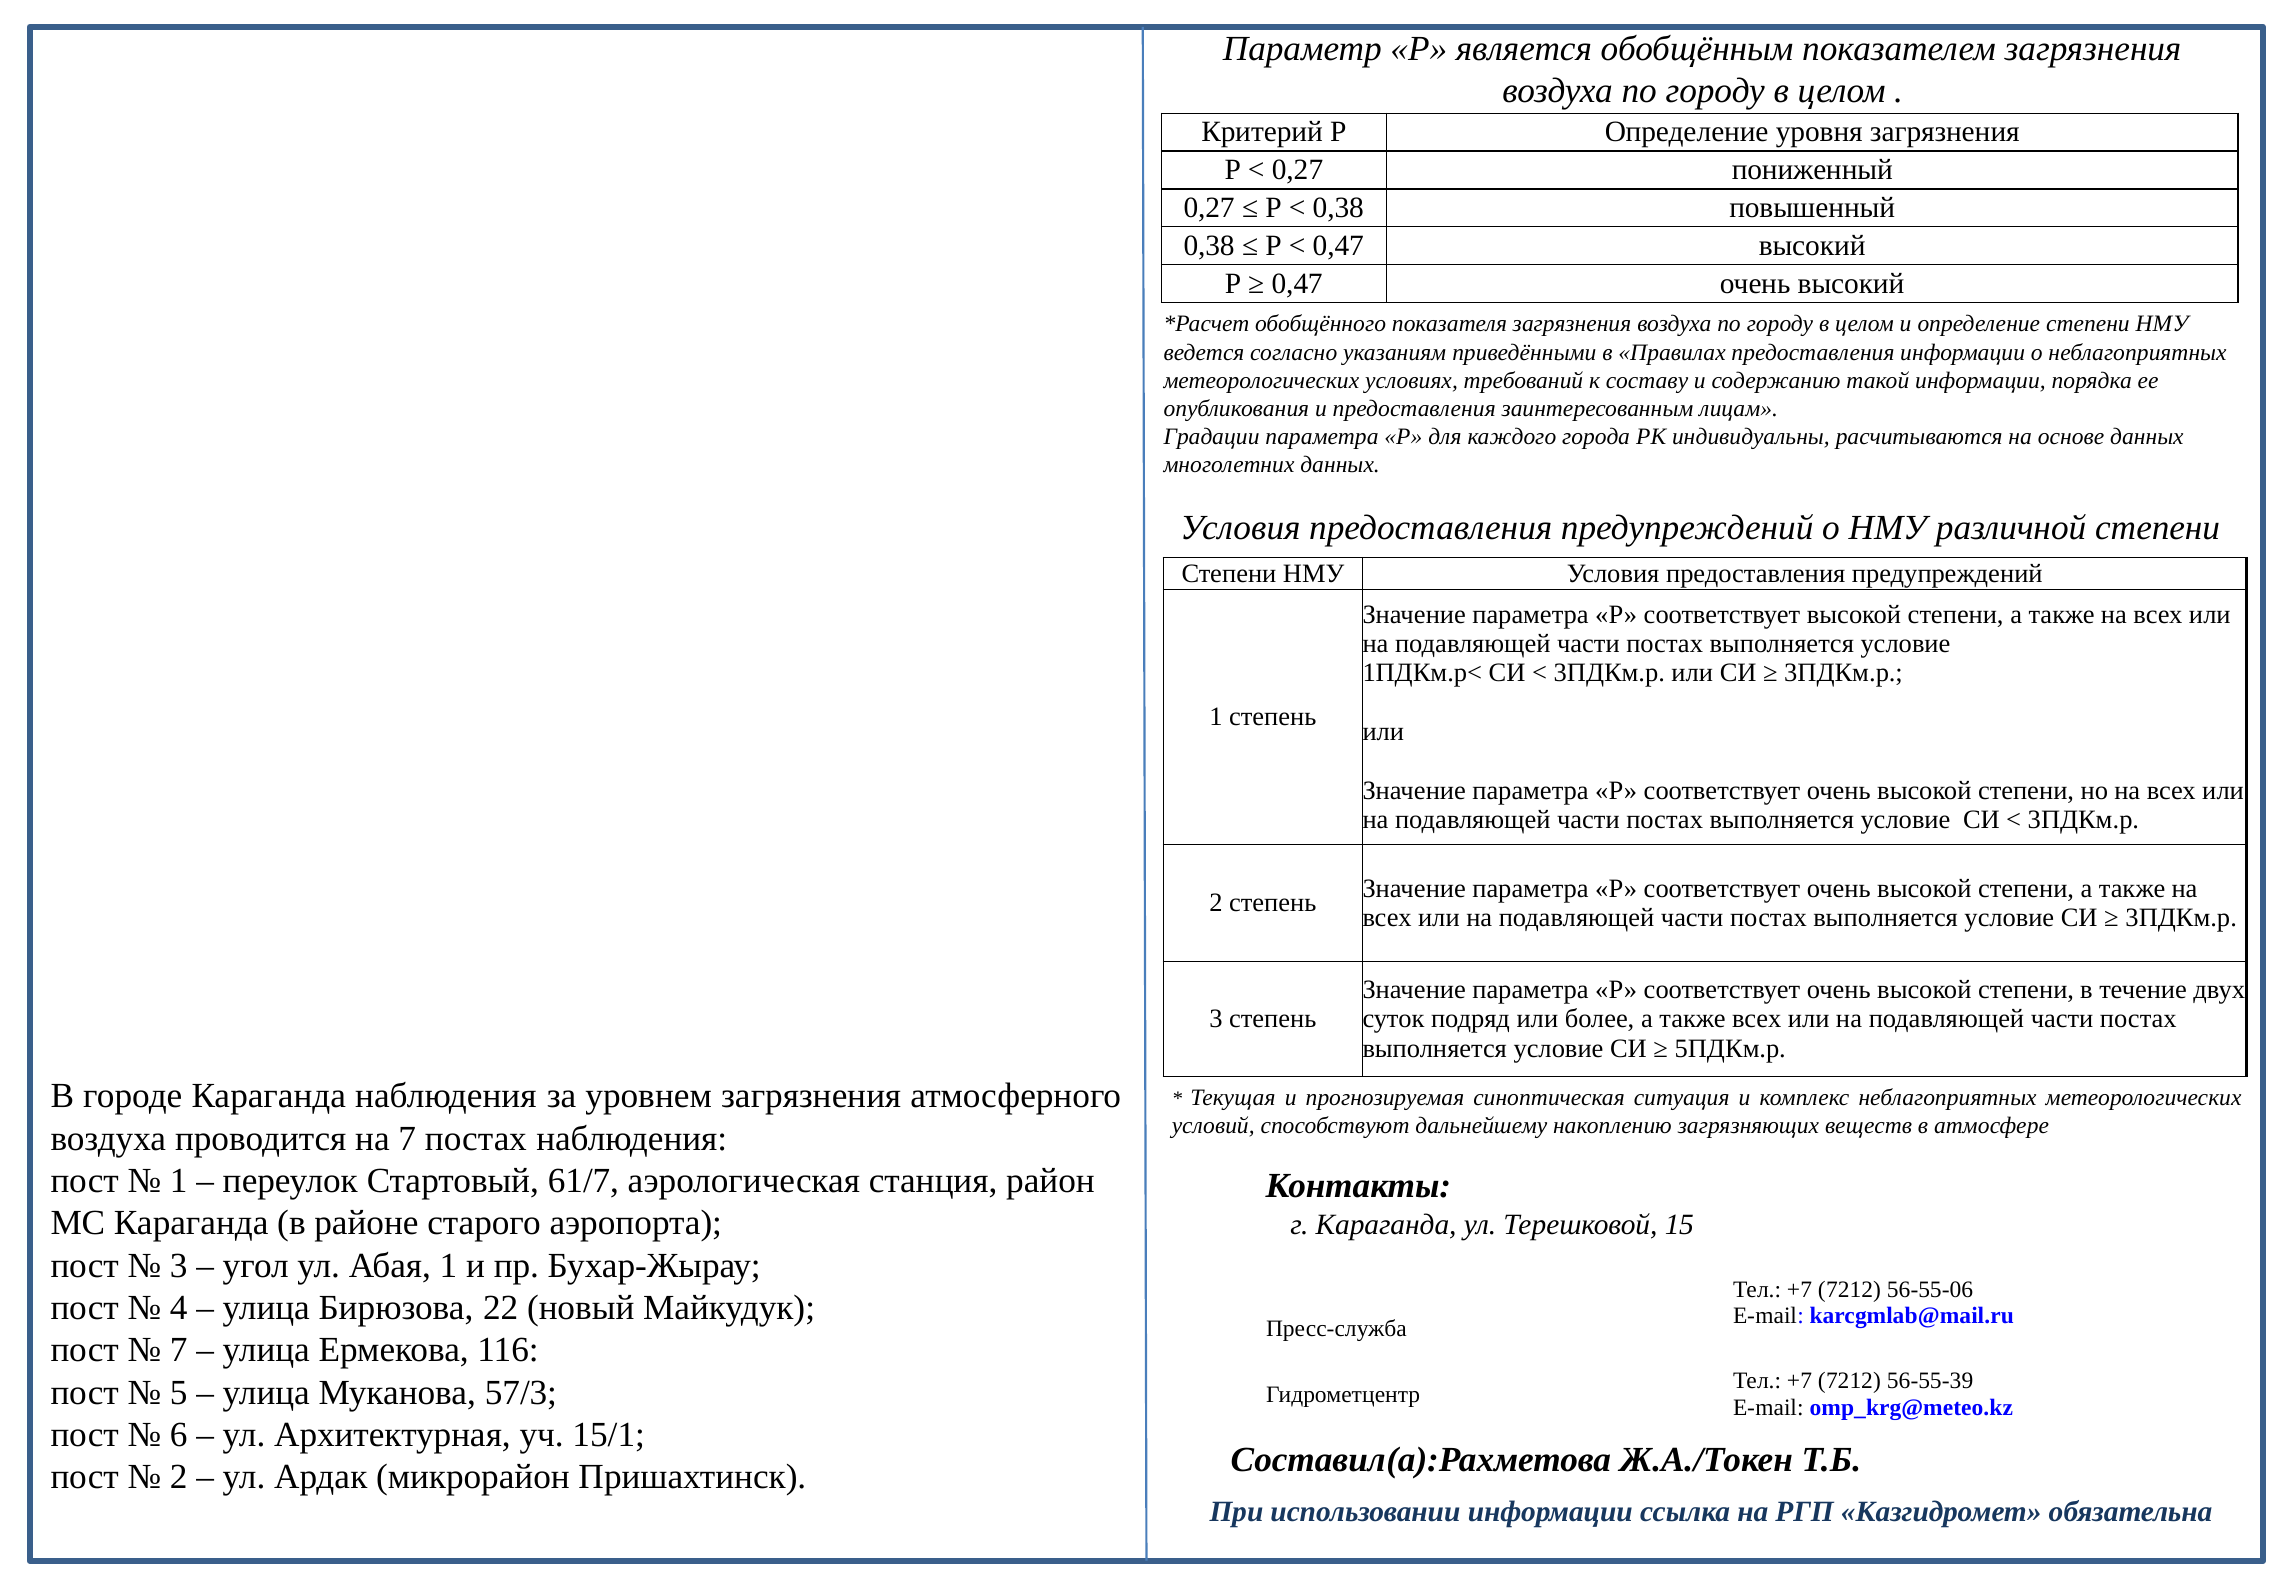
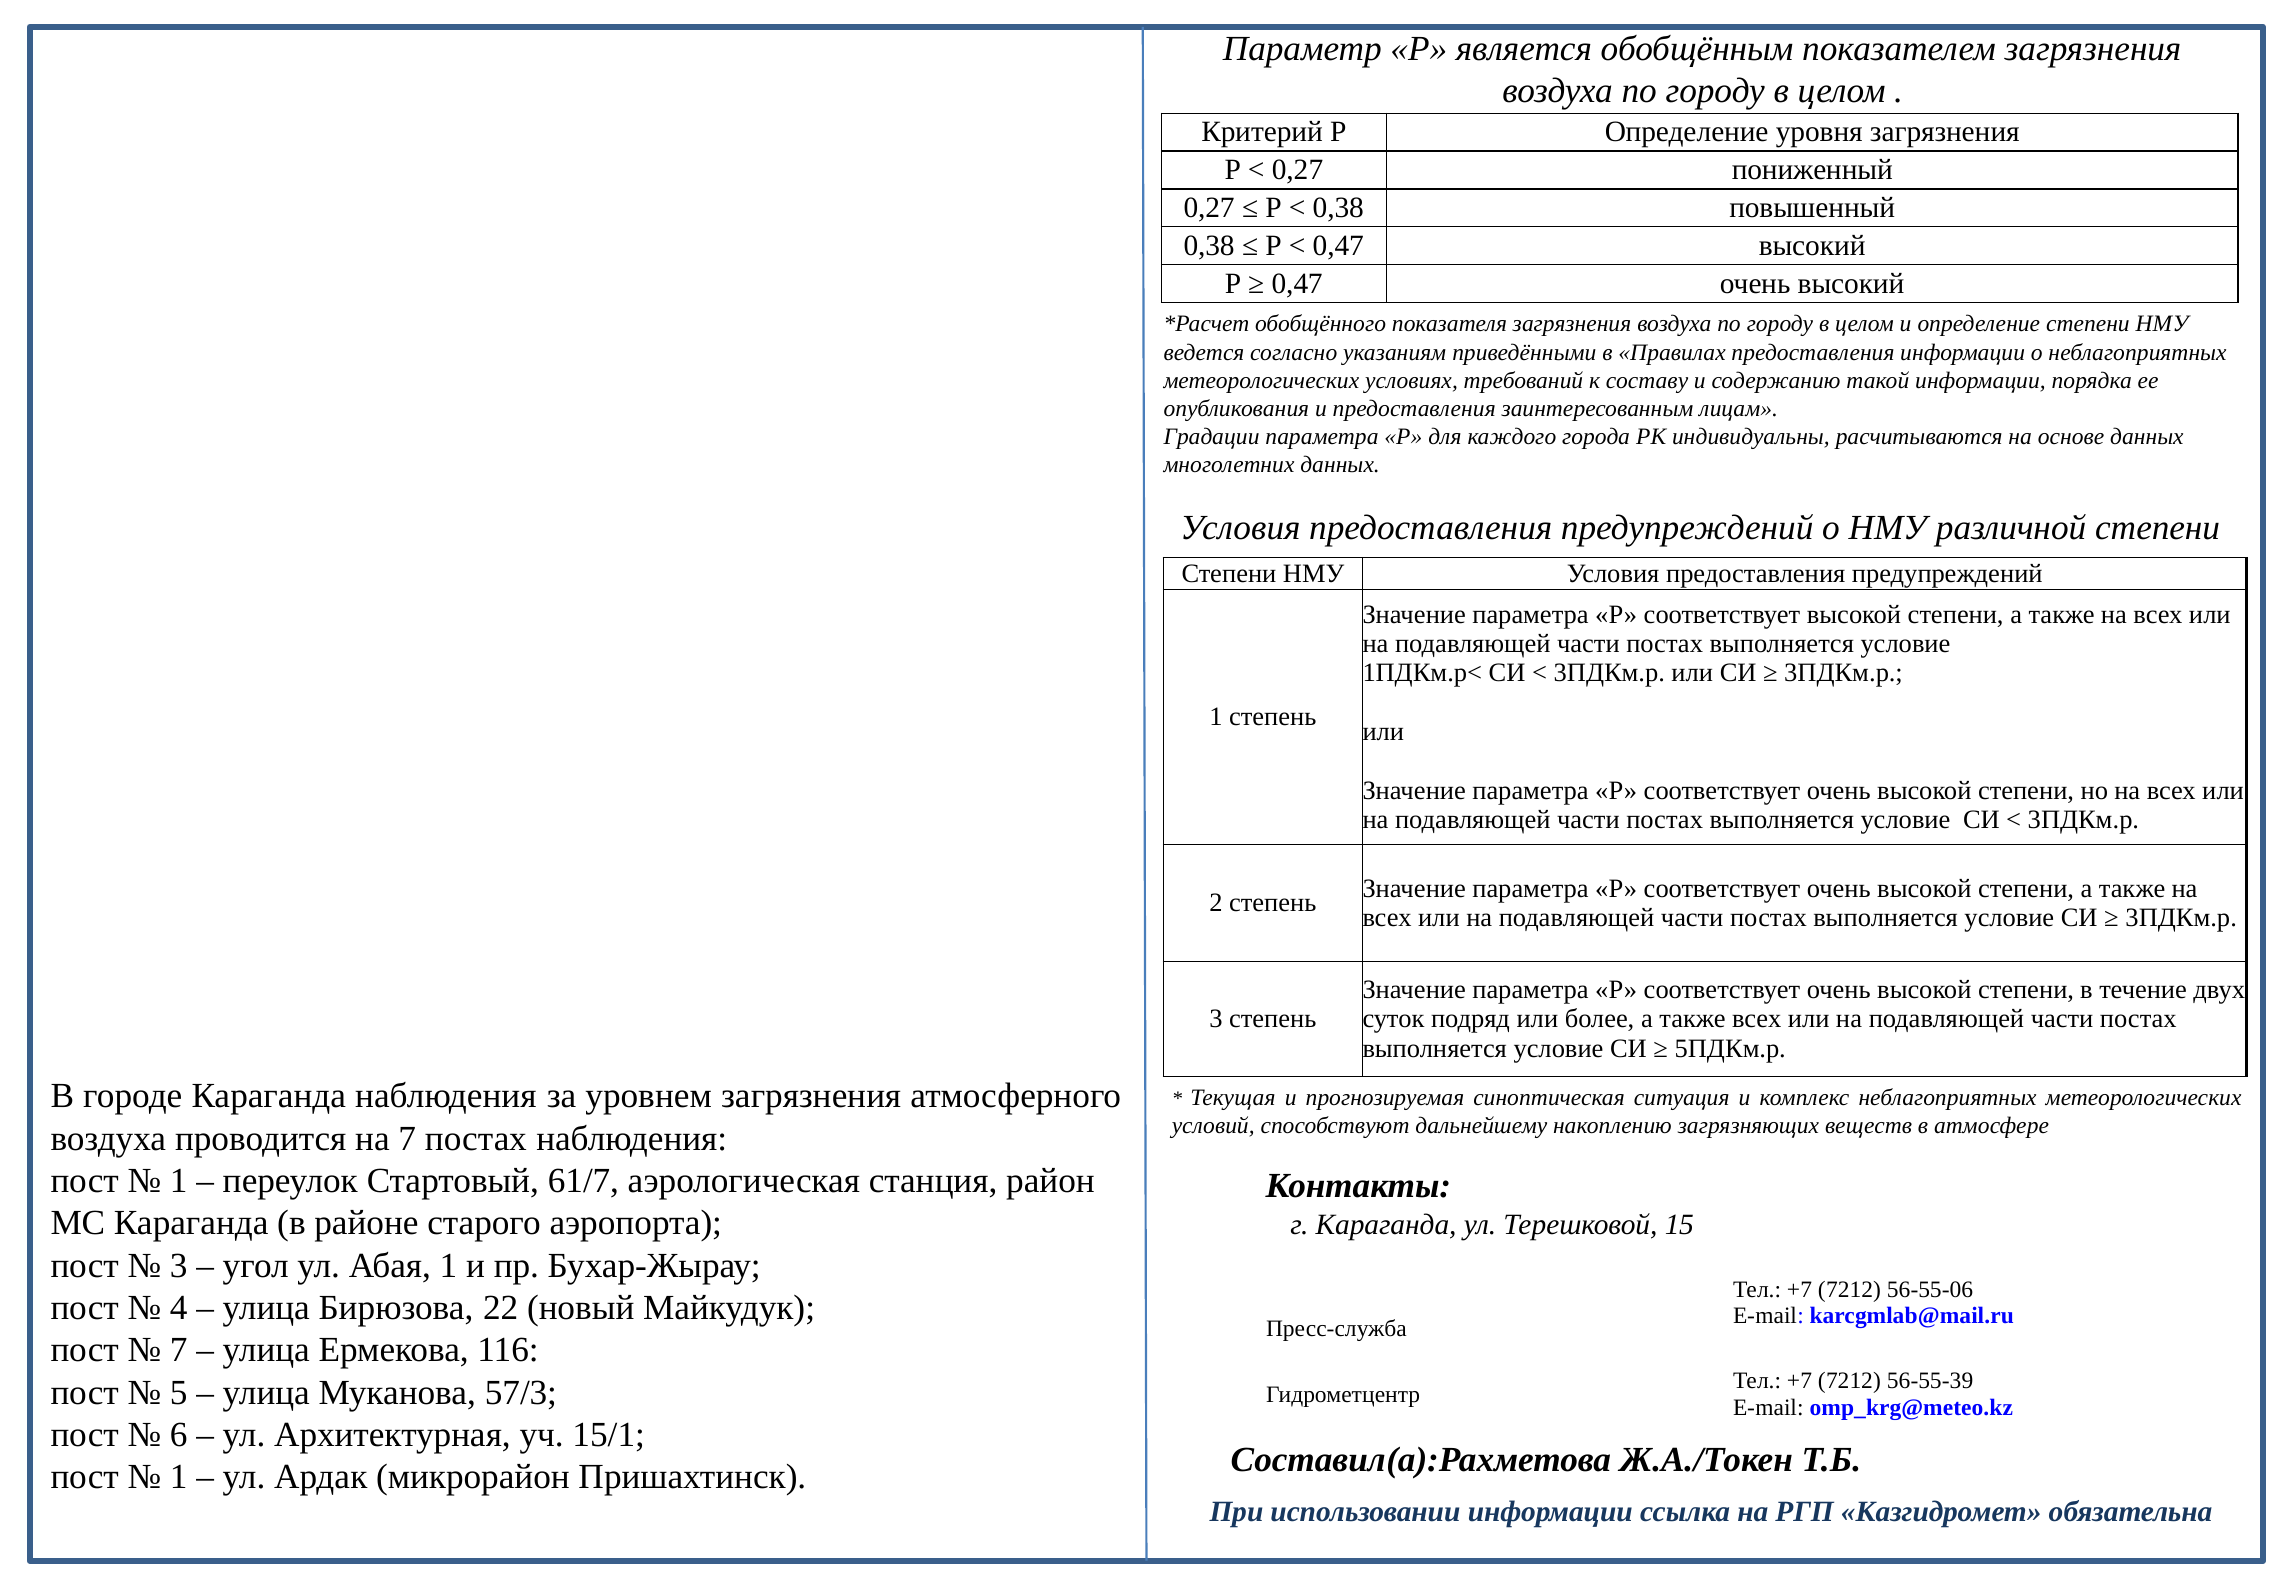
2 at (179, 1477): 2 -> 1
